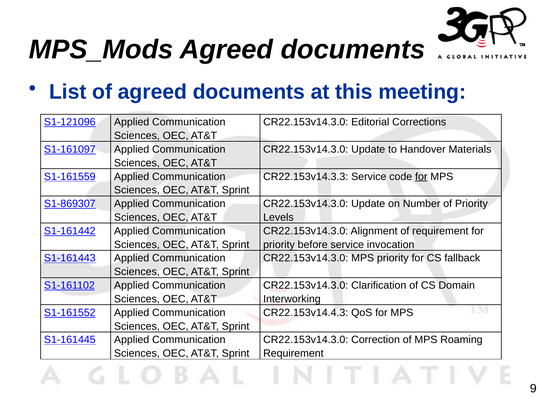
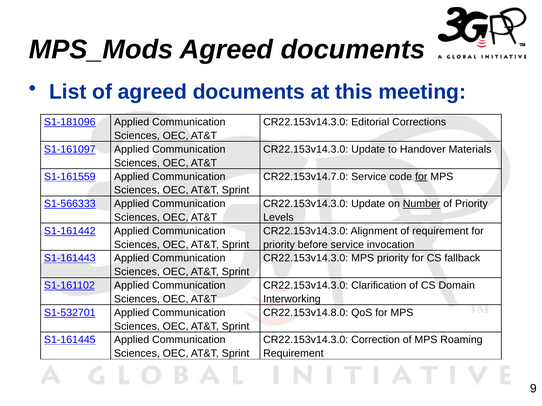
S1-121096: S1-121096 -> S1-181096
CR22.153v14.3.3: CR22.153v14.3.3 -> CR22.153v14.7.0
S1-869307: S1-869307 -> S1-566333
Number underline: none -> present
S1-161552: S1-161552 -> S1-532701
CR22.153v14.4.3: CR22.153v14.4.3 -> CR22.153v14.8.0
